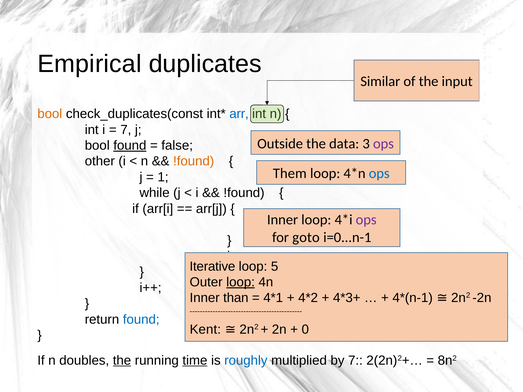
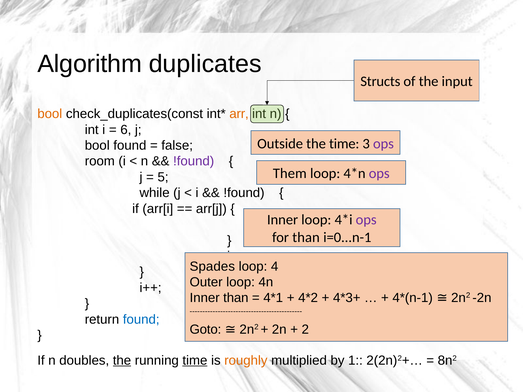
Empirical: Empirical -> Algorithm
Similar: Similar -> Structs
arr colour: blue -> orange
7 at (126, 130): 7 -> 6
the data: data -> time
found at (130, 146) underline: present -> none
other: other -> room
!found at (194, 161) colour: orange -> purple
ops at (379, 174) colour: blue -> purple
1: 1 -> 5
for goto: goto -> than
Iterative: Iterative -> Spades
5: 5 -> 4
loop at (241, 282) underline: present -> none
Kent: Kent -> Goto
0 at (305, 330): 0 -> 2
roughly colour: blue -> orange
by 7: 7 -> 1
